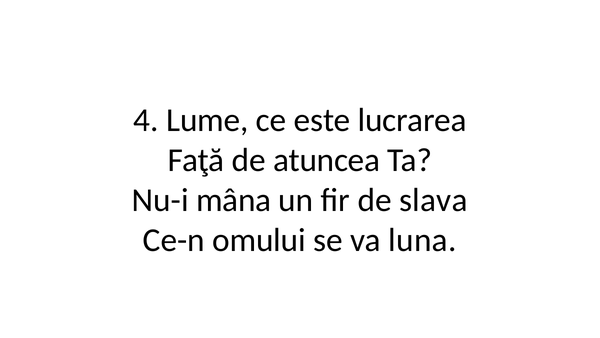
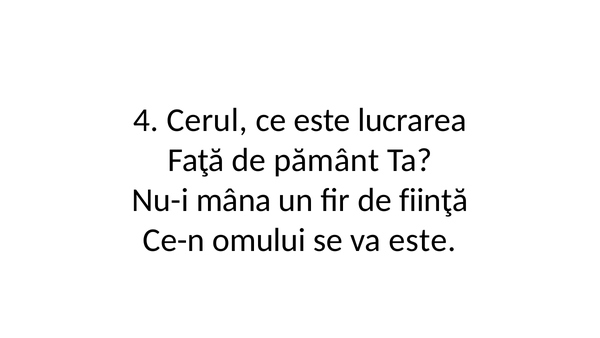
Lume: Lume -> Cerul
atuncea: atuncea -> pământ
slava: slava -> fiinţă
va luna: luna -> este
